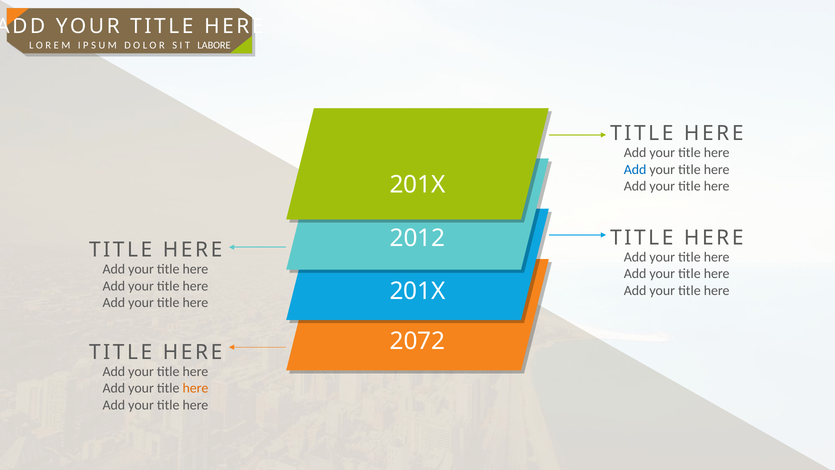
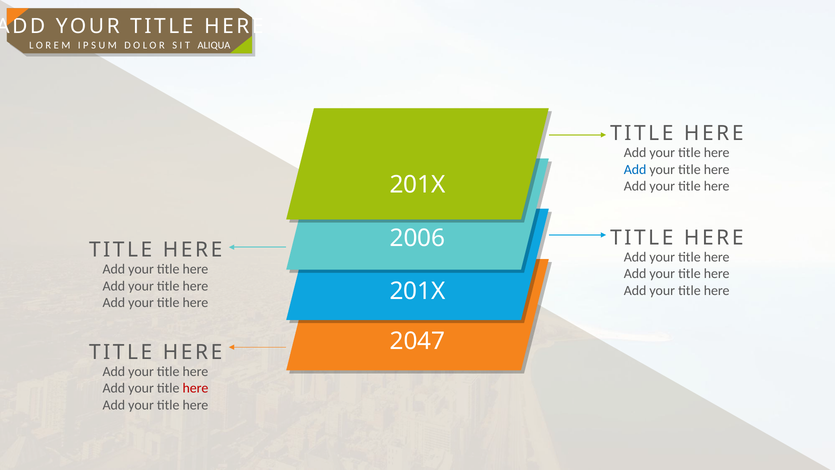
LABORE: LABORE -> ALIQUA
2012: 2012 -> 2006
2072: 2072 -> 2047
here at (195, 388) colour: orange -> red
